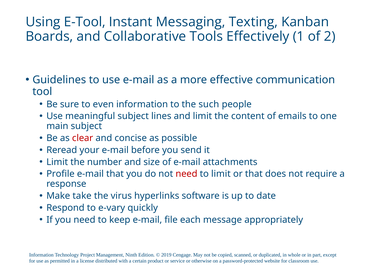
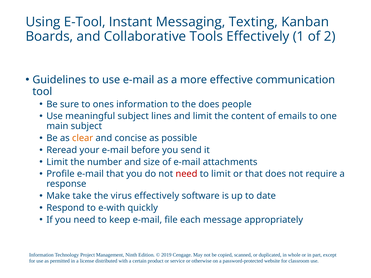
even: even -> ones
the such: such -> does
clear colour: red -> orange
virus hyperlinks: hyperlinks -> effectively
e-vary: e-vary -> e-with
